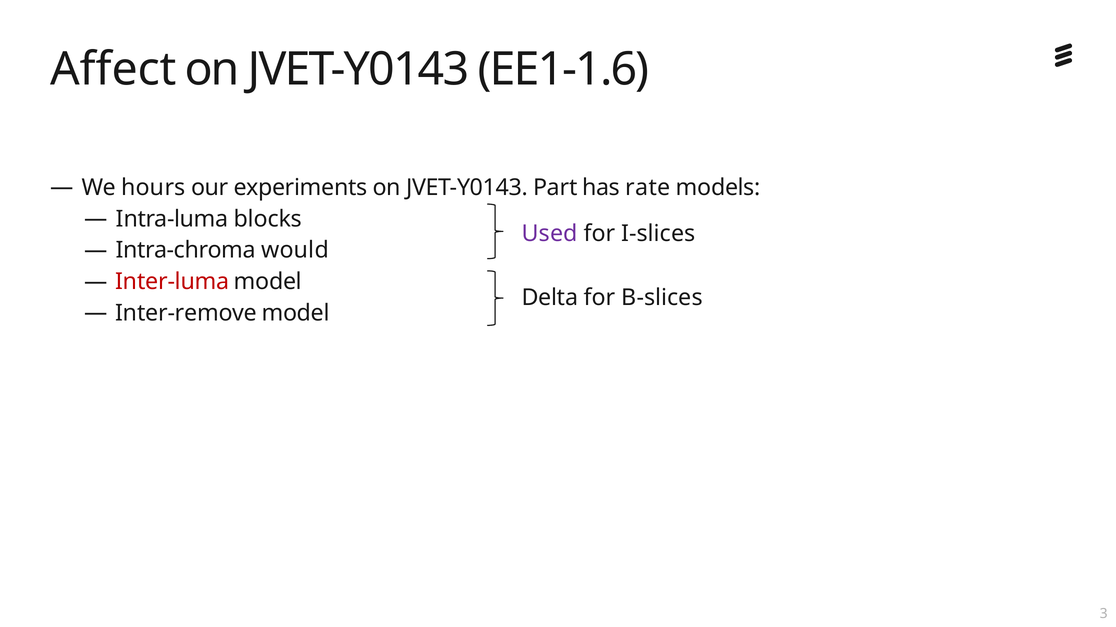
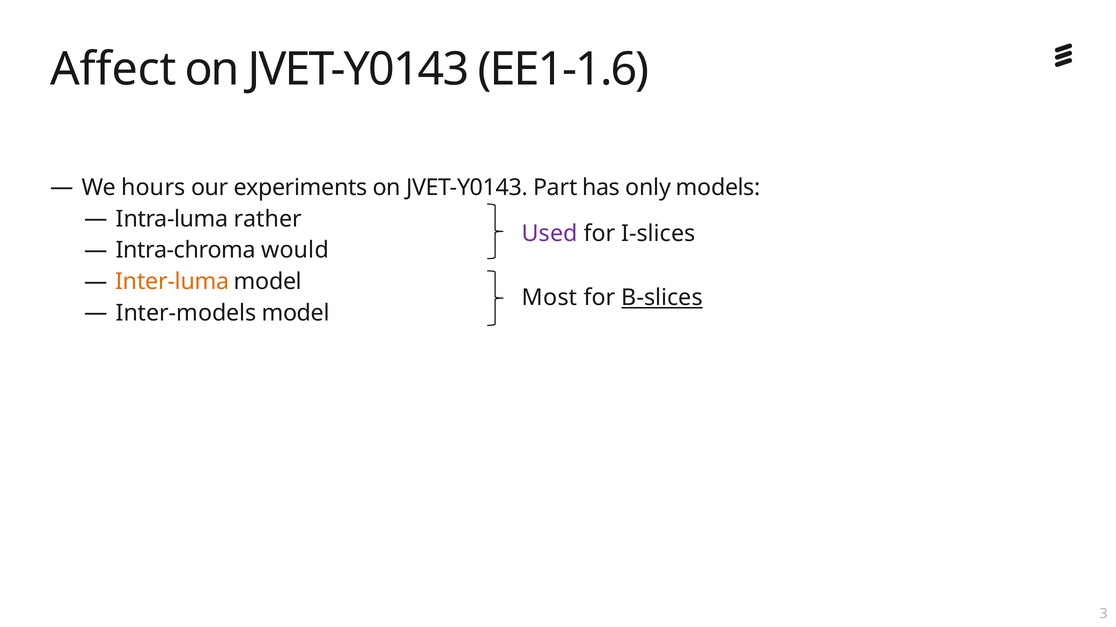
rate: rate -> only
blocks: blocks -> rather
Inter-luma colour: red -> orange
Delta: Delta -> Most
B-slices underline: none -> present
Inter-remove: Inter-remove -> Inter-models
